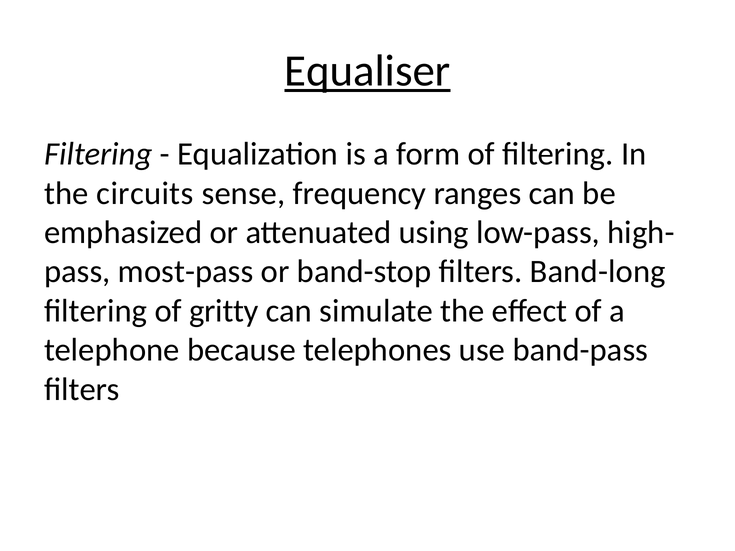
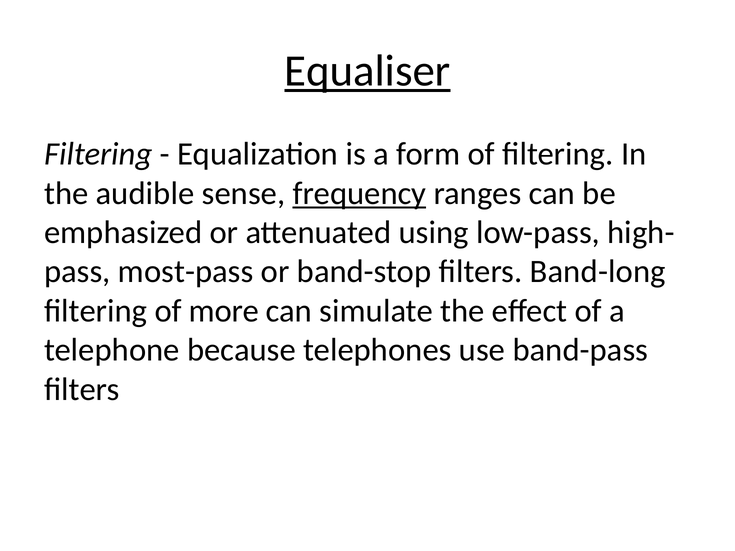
circuits: circuits -> audible
frequency underline: none -> present
gritty: gritty -> more
